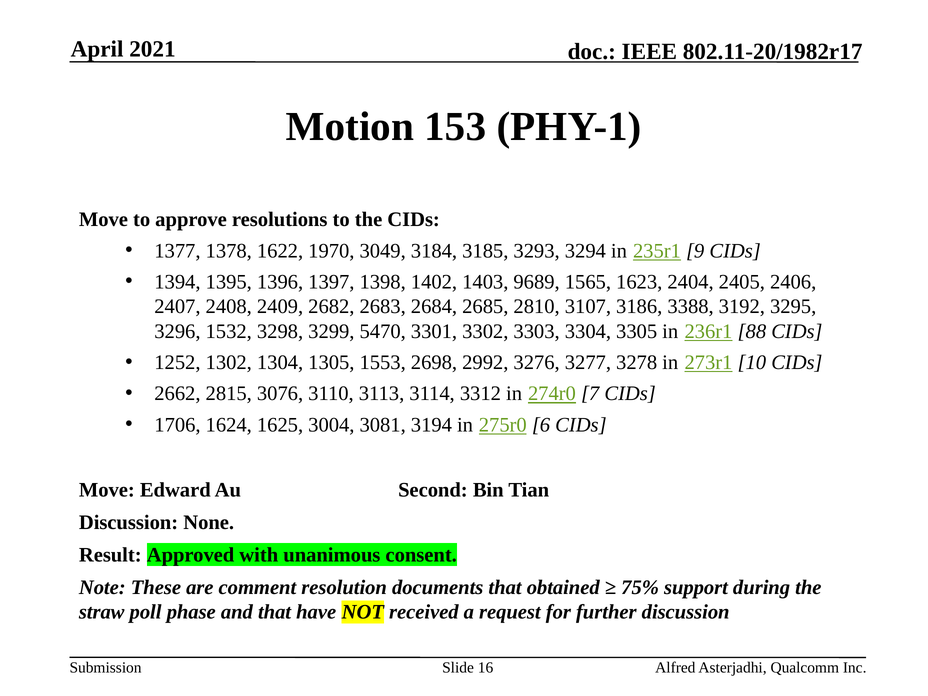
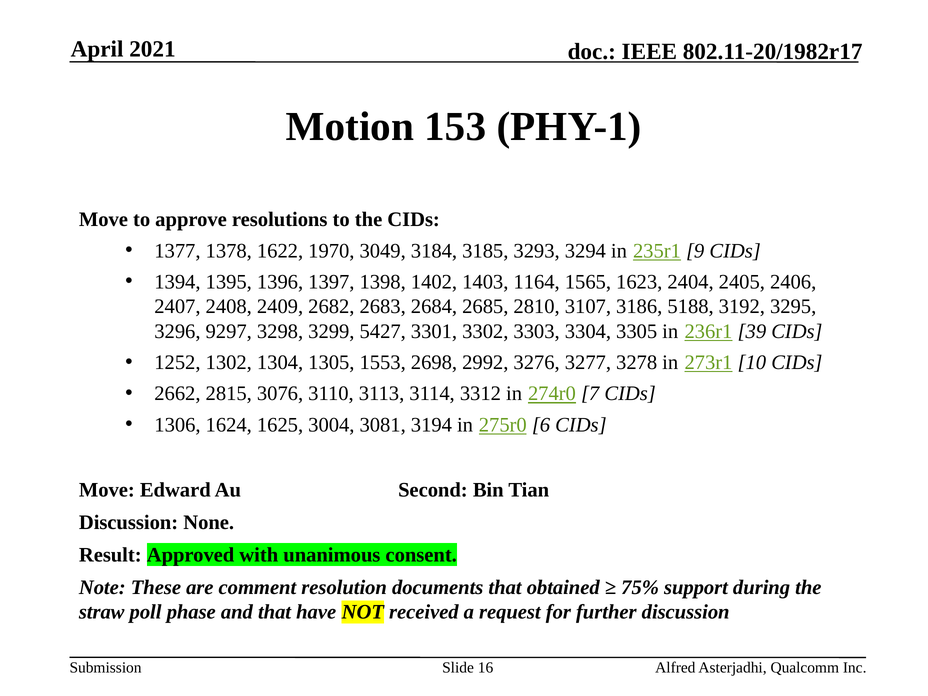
9689: 9689 -> 1164
3388: 3388 -> 5188
1532: 1532 -> 9297
5470: 5470 -> 5427
88: 88 -> 39
1706: 1706 -> 1306
